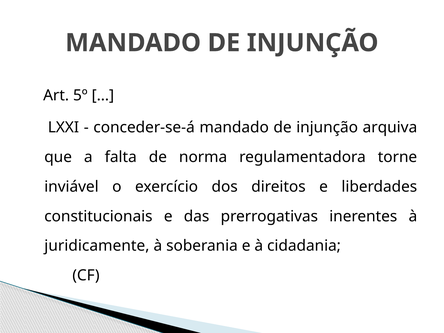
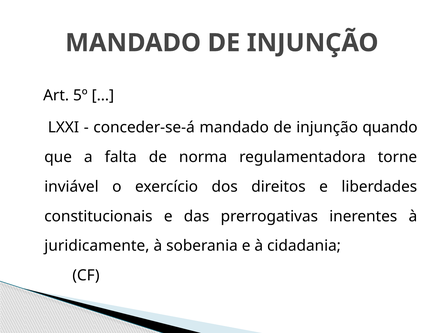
arquiva: arquiva -> quando
